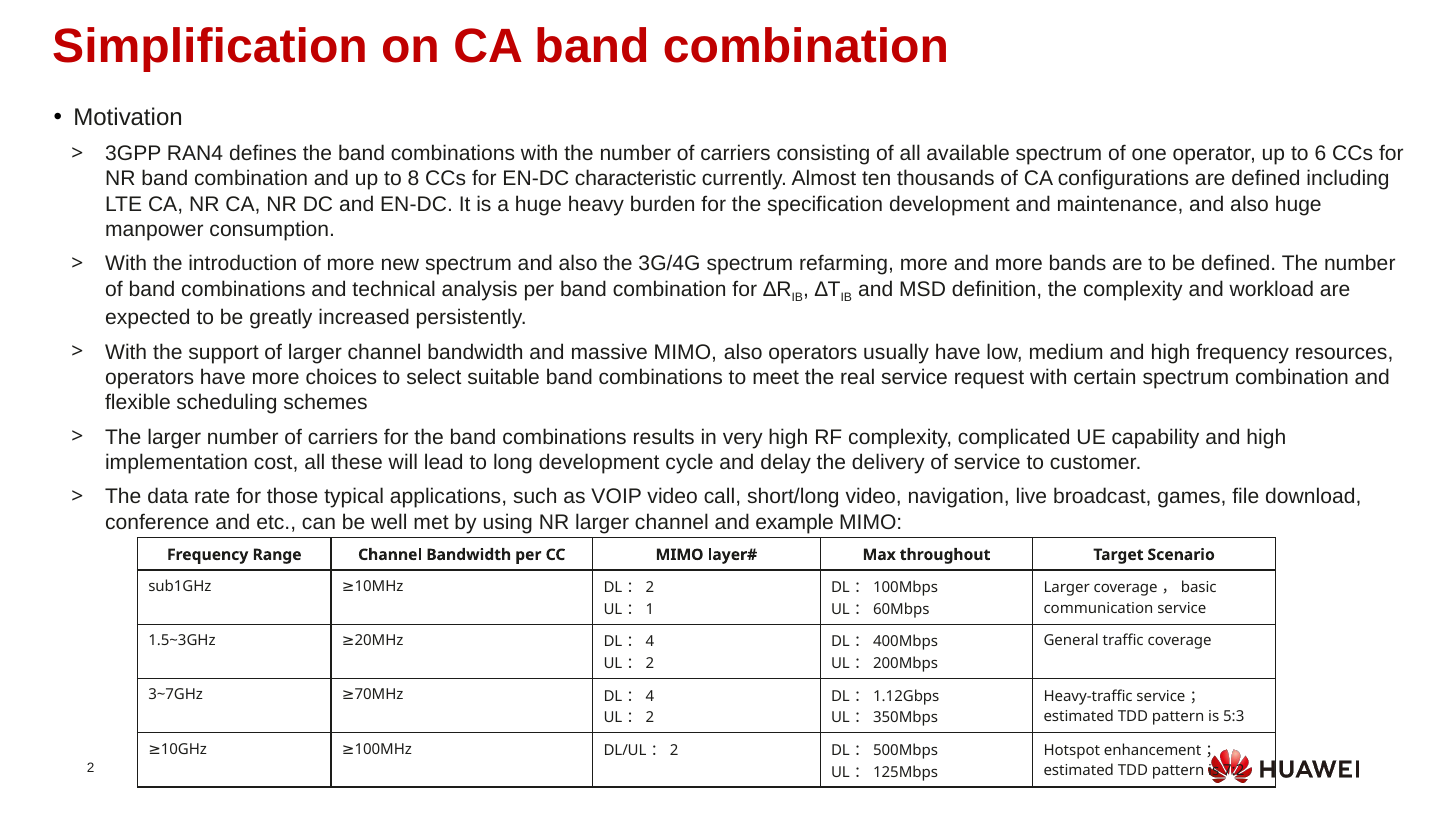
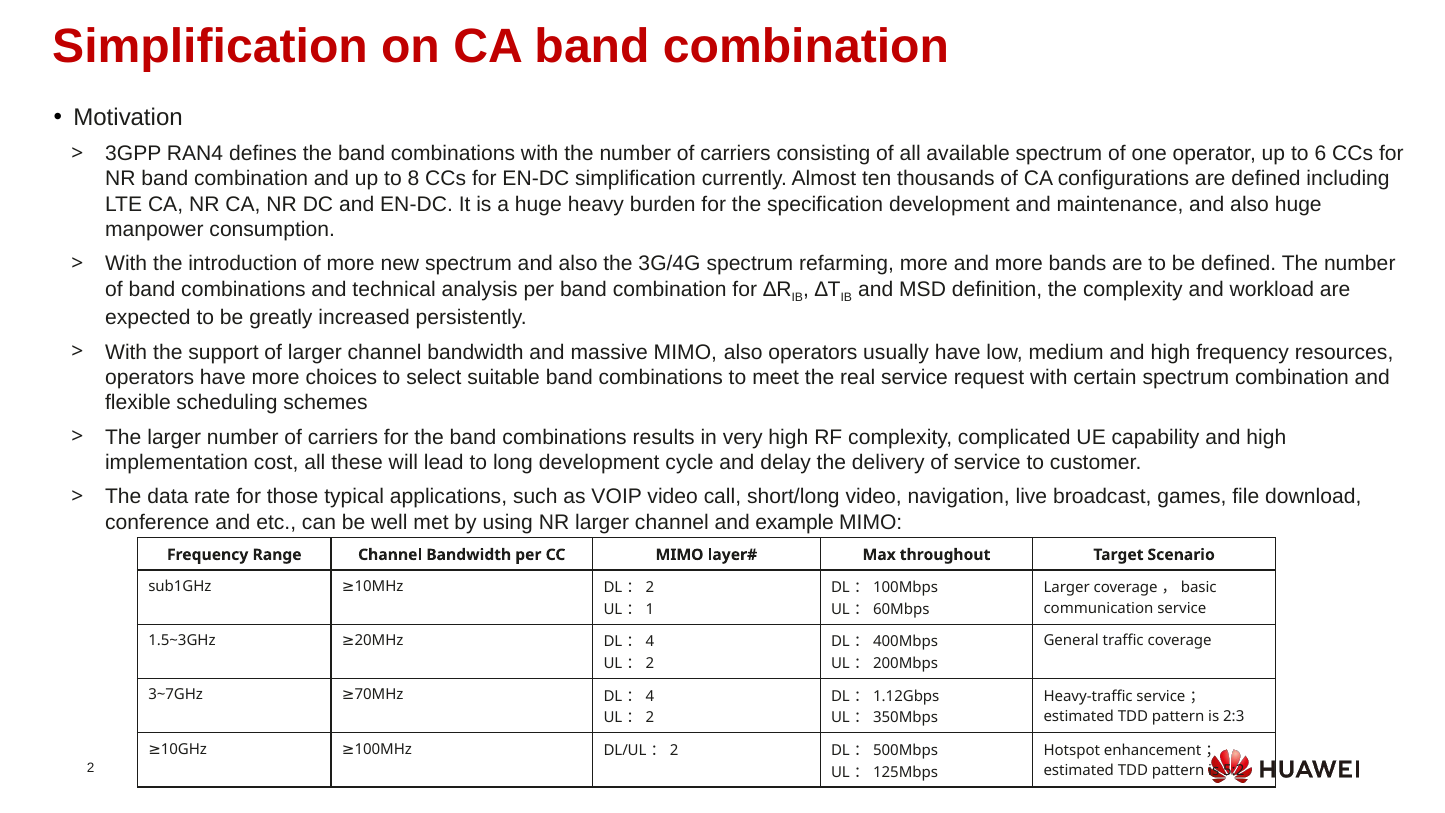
EN-DC characteristic: characteristic -> simplification
5:3: 5:3 -> 2:3
7:2: 7:2 -> 5:2
